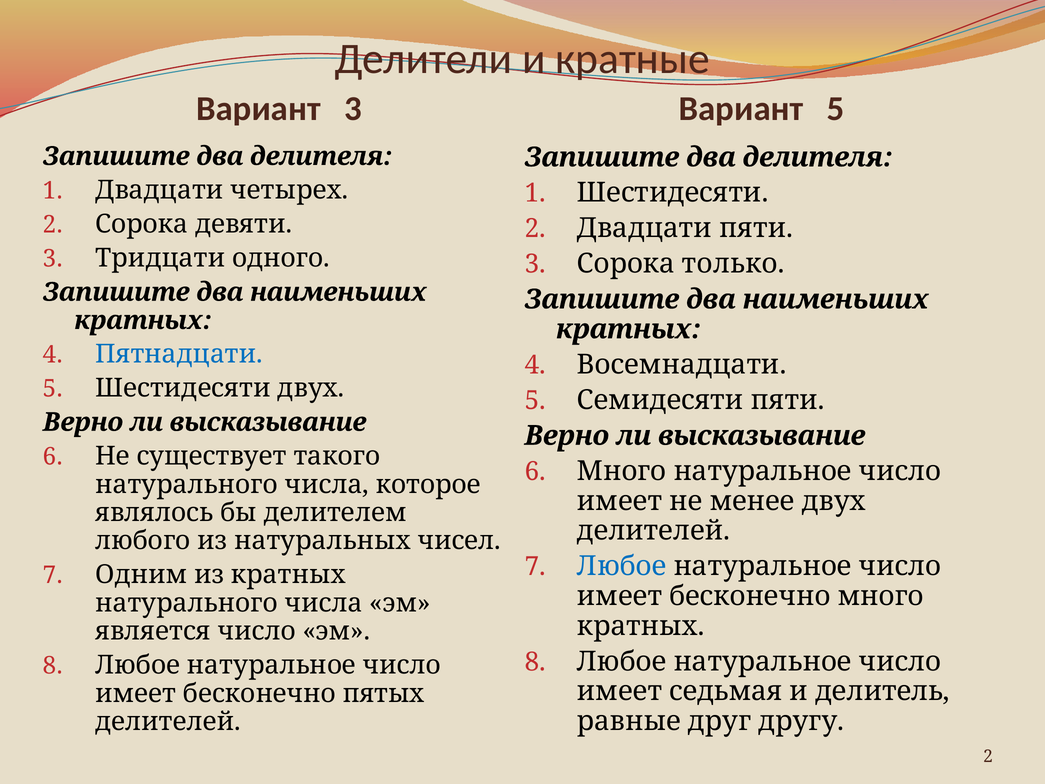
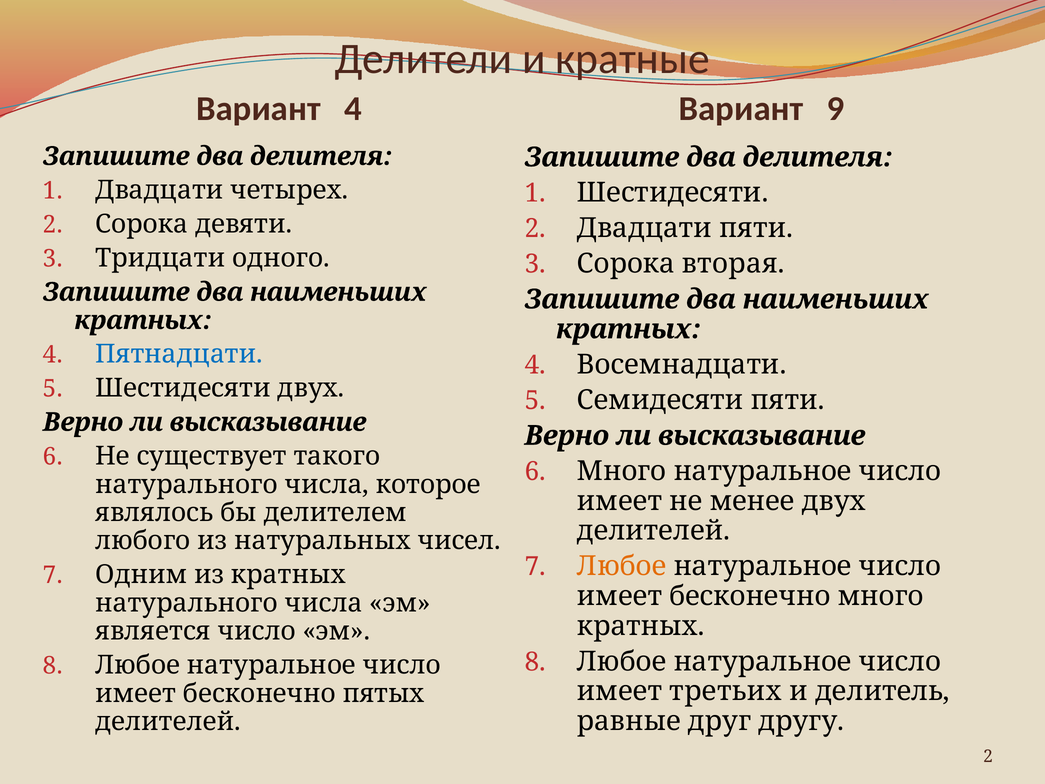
Вариант 3: 3 -> 4
Вариант 5: 5 -> 9
только: только -> вторая
Любое at (622, 566) colour: blue -> orange
седьмая: седьмая -> третьих
